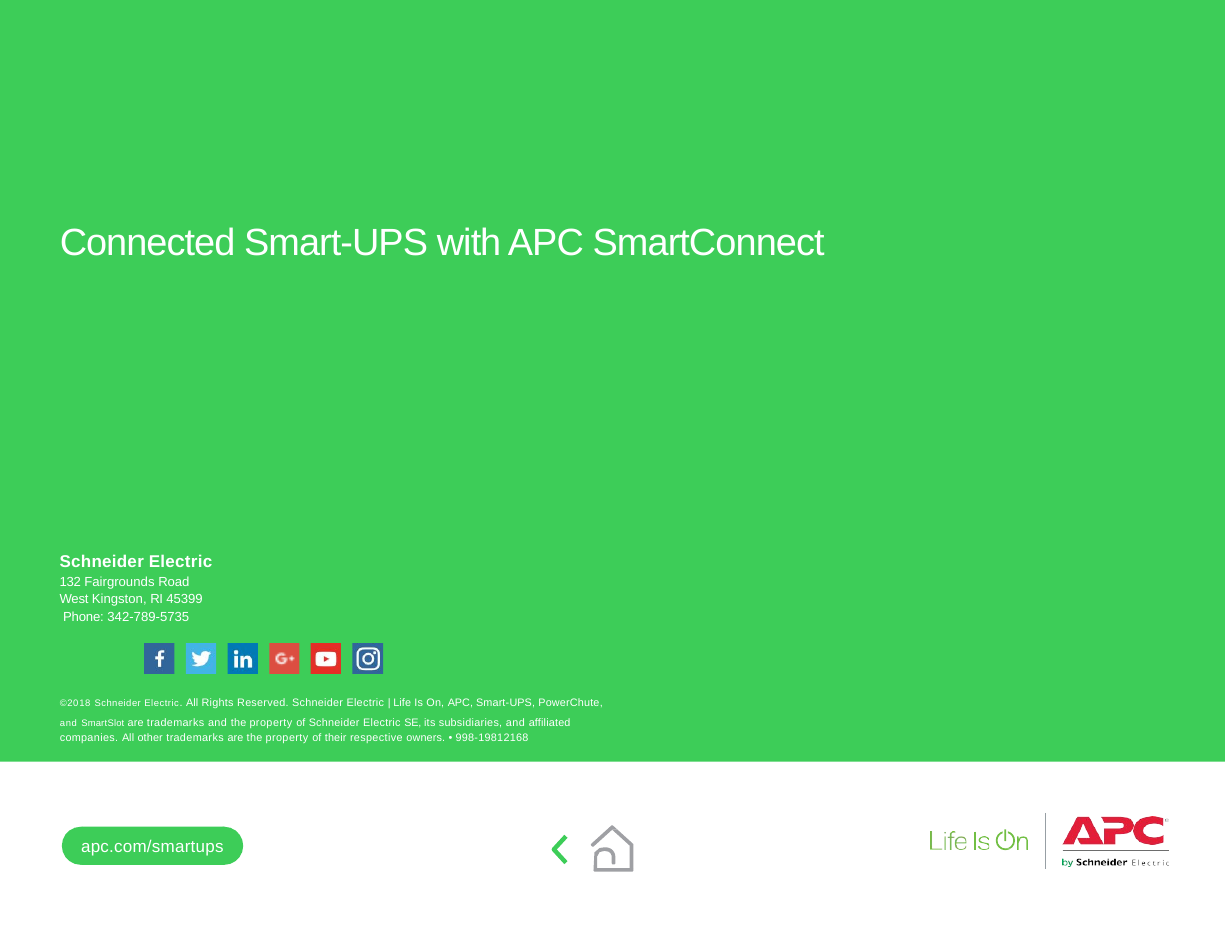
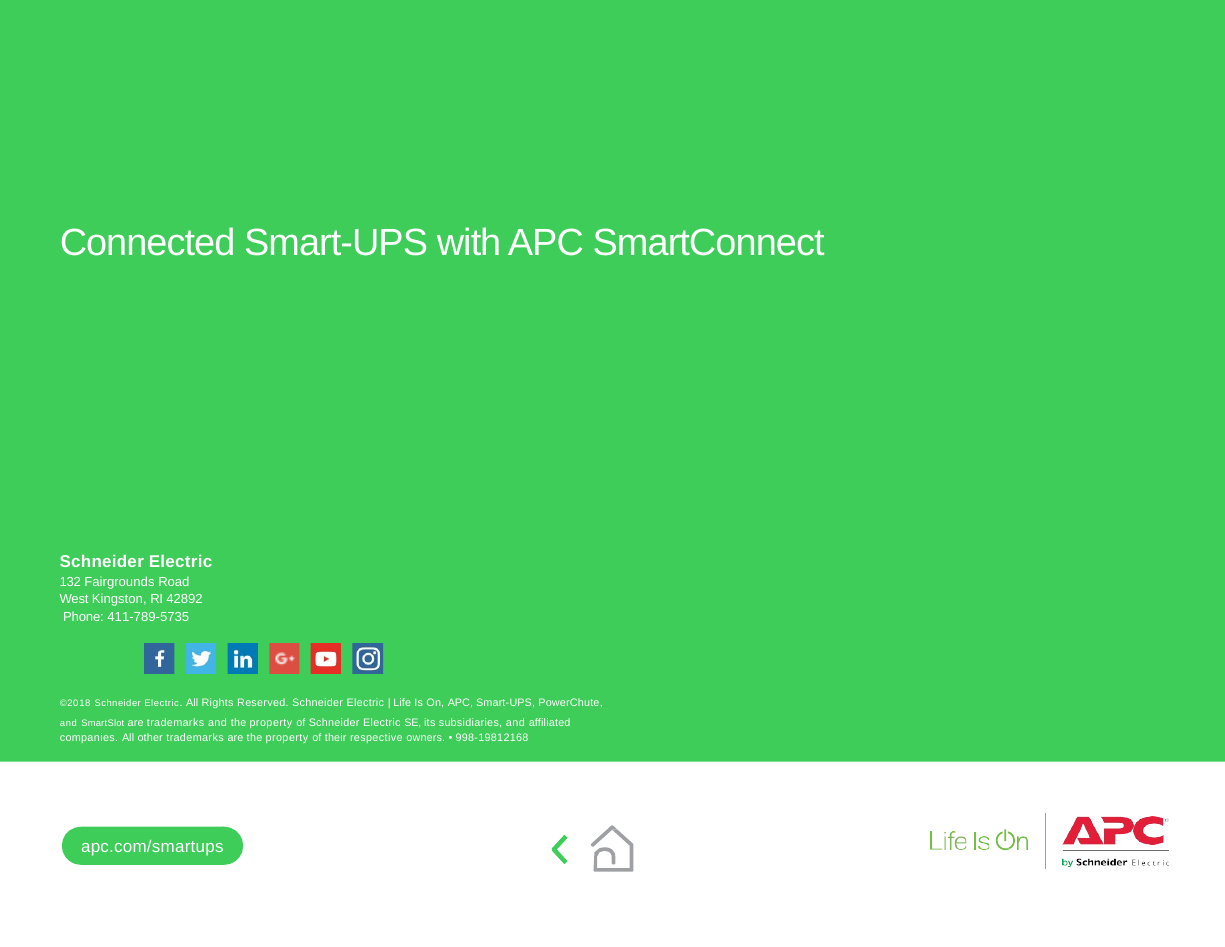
45399: 45399 -> 42892
342-789-5735: 342-789-5735 -> 411-789-5735
